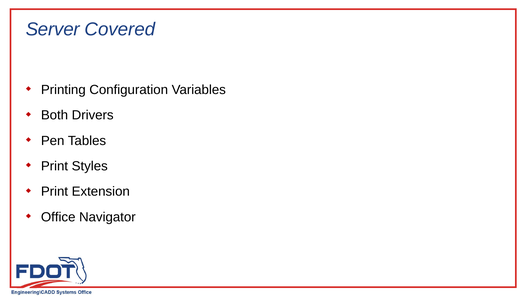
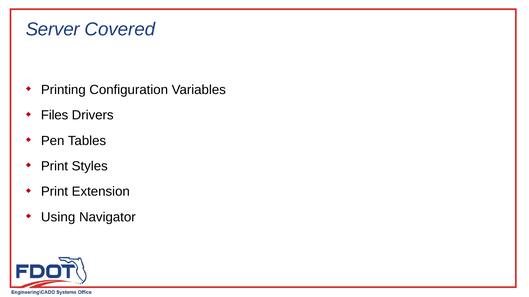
Both: Both -> Files
Office: Office -> Using
